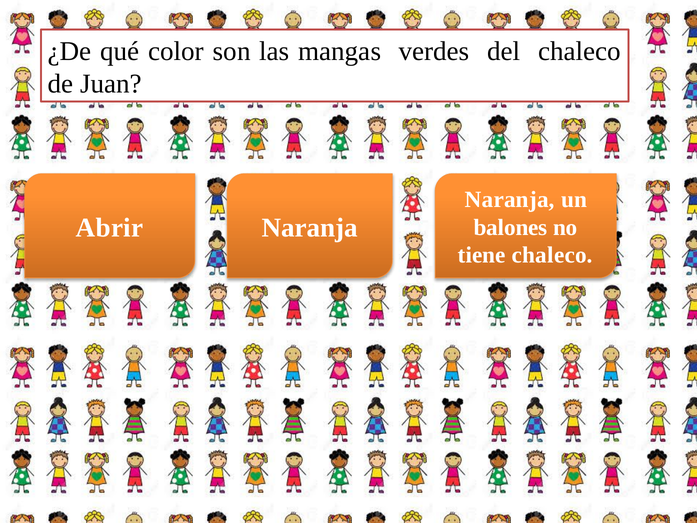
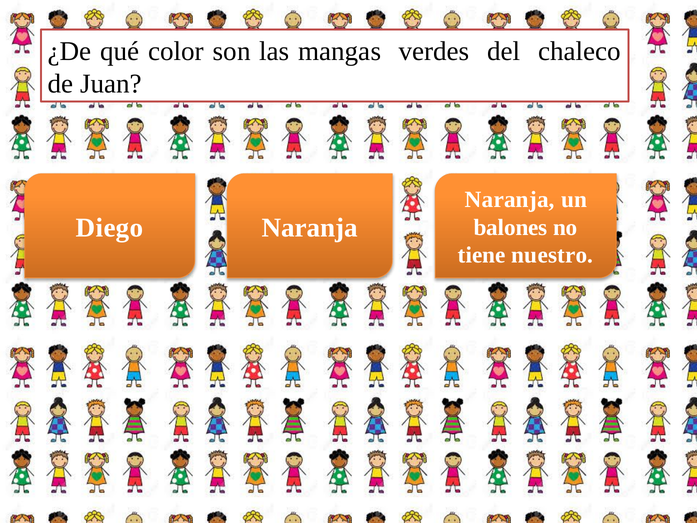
Abrir: Abrir -> Diego
tiene chaleco: chaleco -> nuestro
